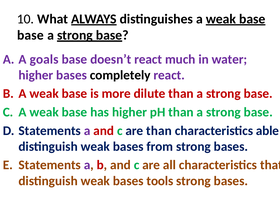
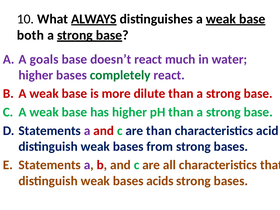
base at (30, 35): base -> both
completely colour: black -> green
able: able -> acid
tools: tools -> acids
